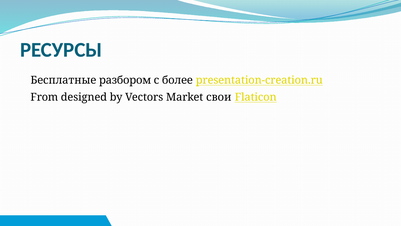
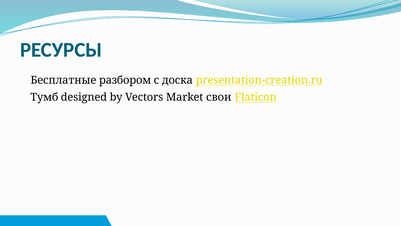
более: более -> доска
From: From -> Тумб
